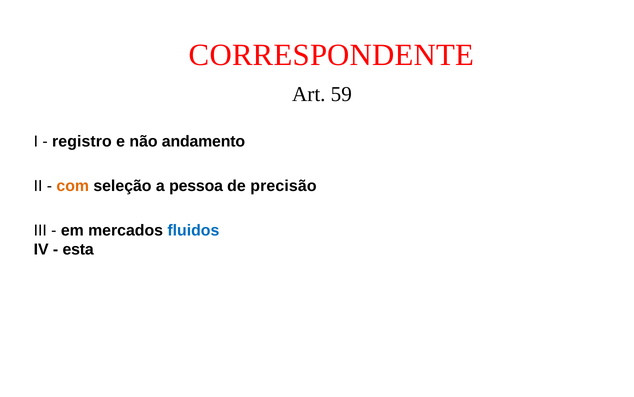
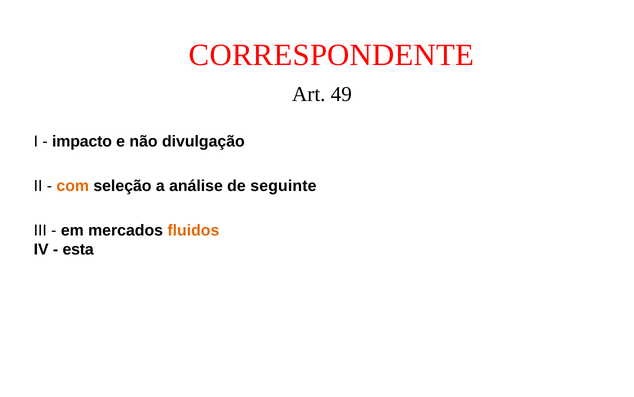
59: 59 -> 49
registro: registro -> impacto
andamento: andamento -> divulgação
pessoa: pessoa -> análise
precisão: precisão -> seguinte
fluidos colour: blue -> orange
